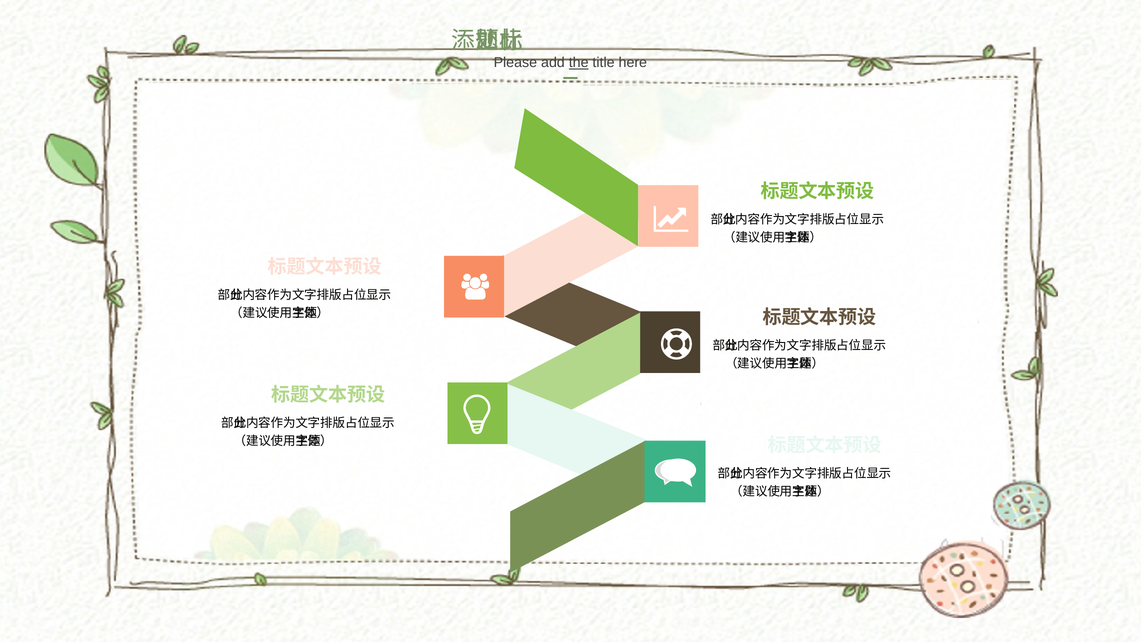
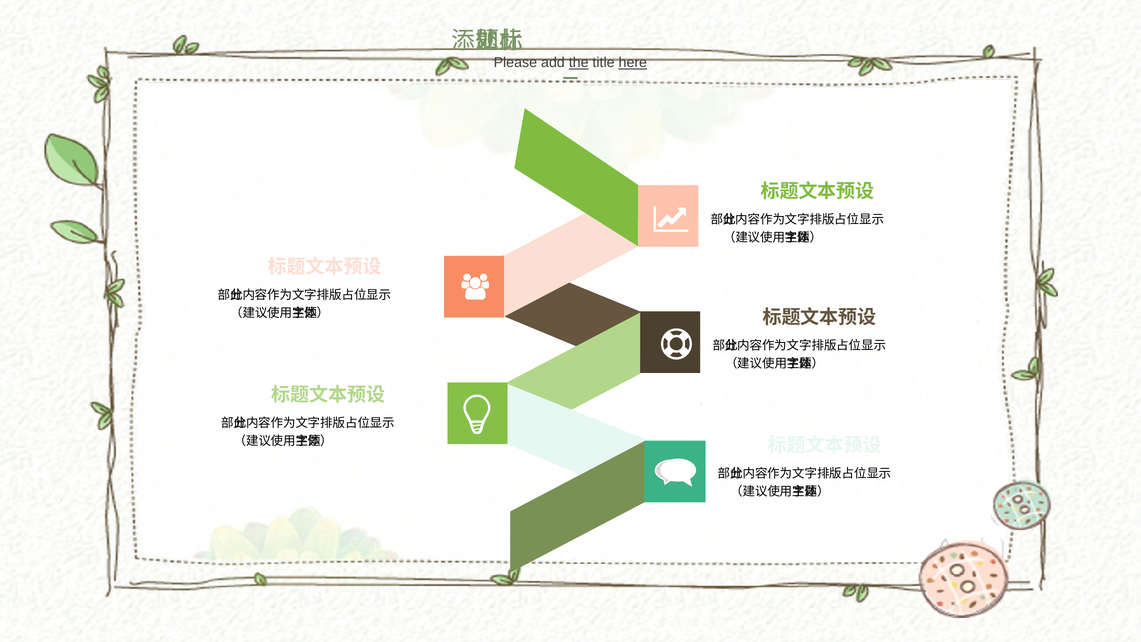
here underline: none -> present
